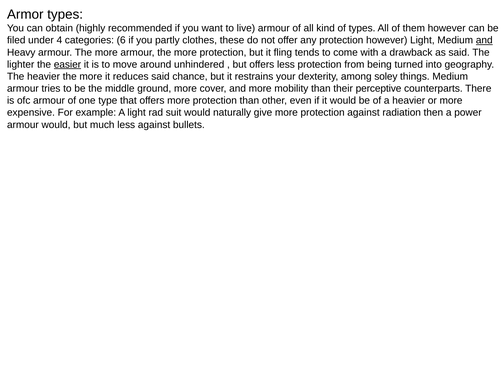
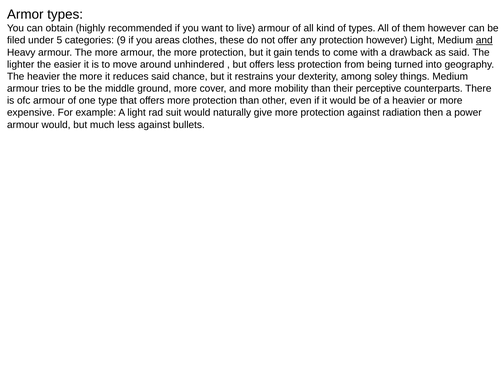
4: 4 -> 5
6: 6 -> 9
partly: partly -> areas
fling: fling -> gain
easier underline: present -> none
